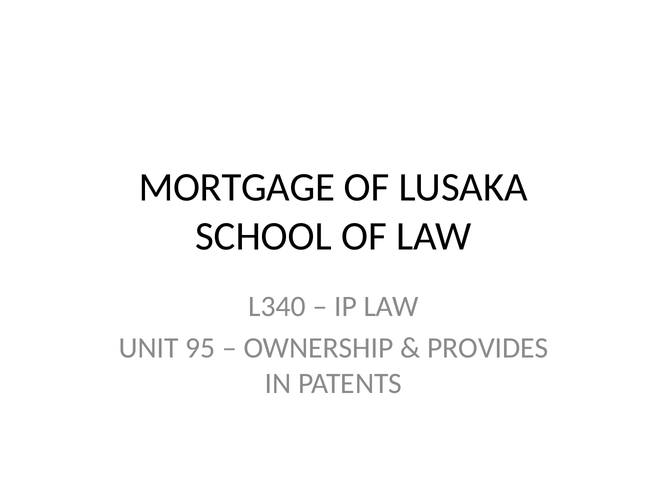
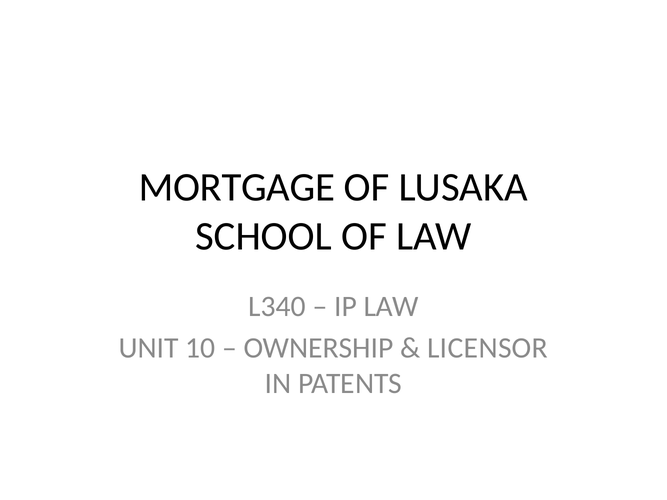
95: 95 -> 10
PROVIDES: PROVIDES -> LICENSOR
